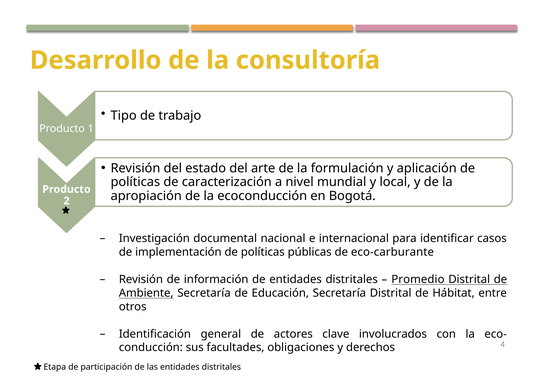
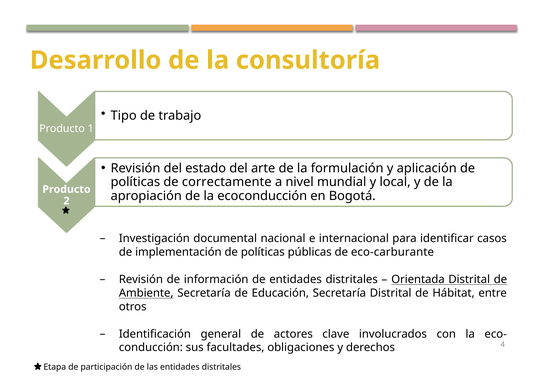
caracterización: caracterización -> correctamente
Promedio: Promedio -> Orientada
